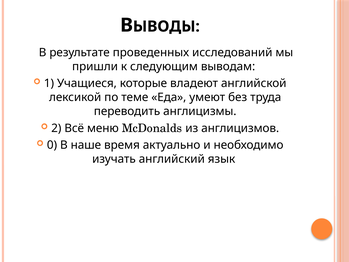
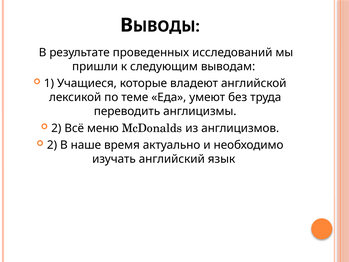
0 at (52, 145): 0 -> 2
